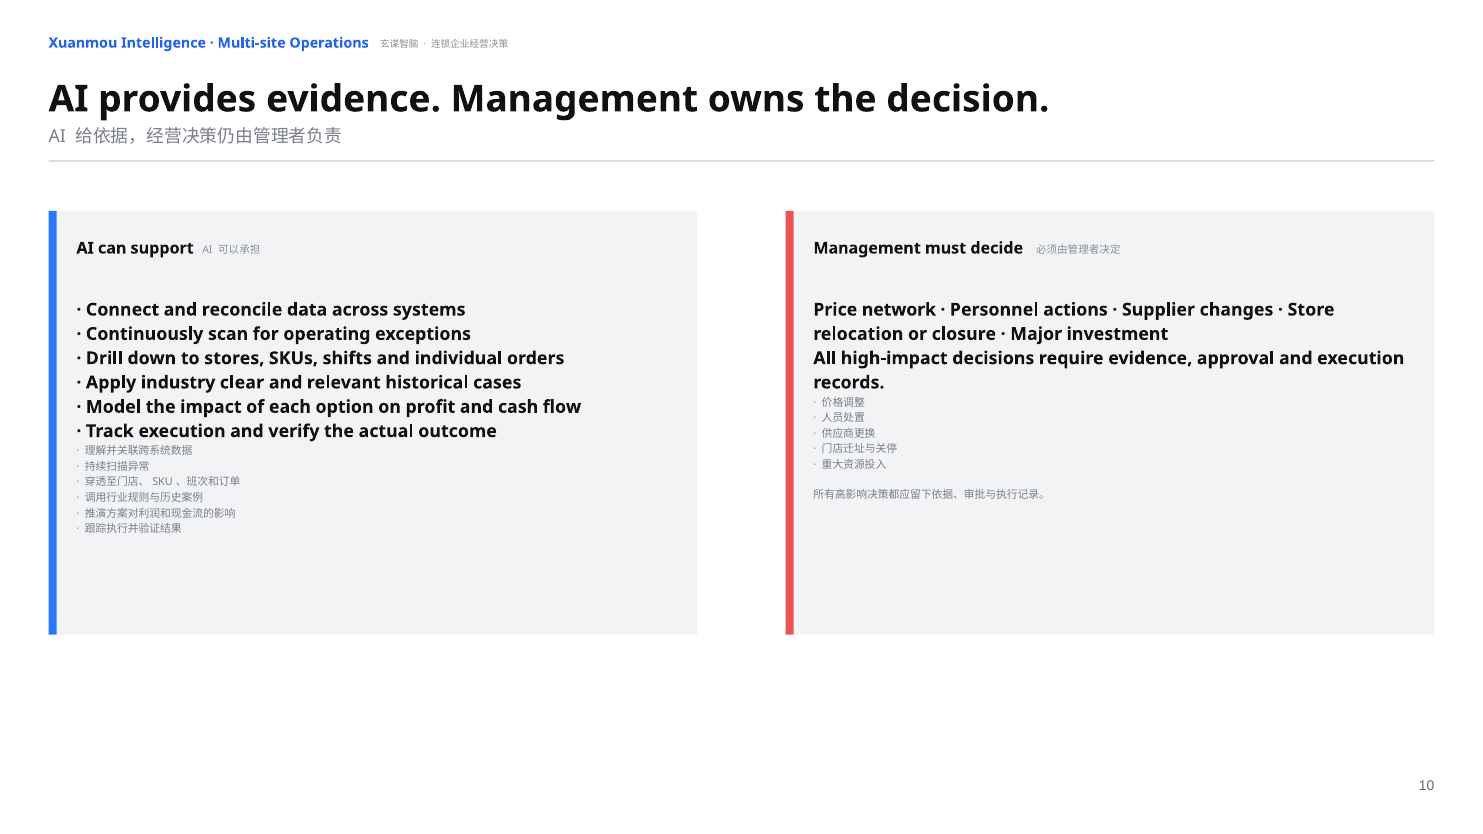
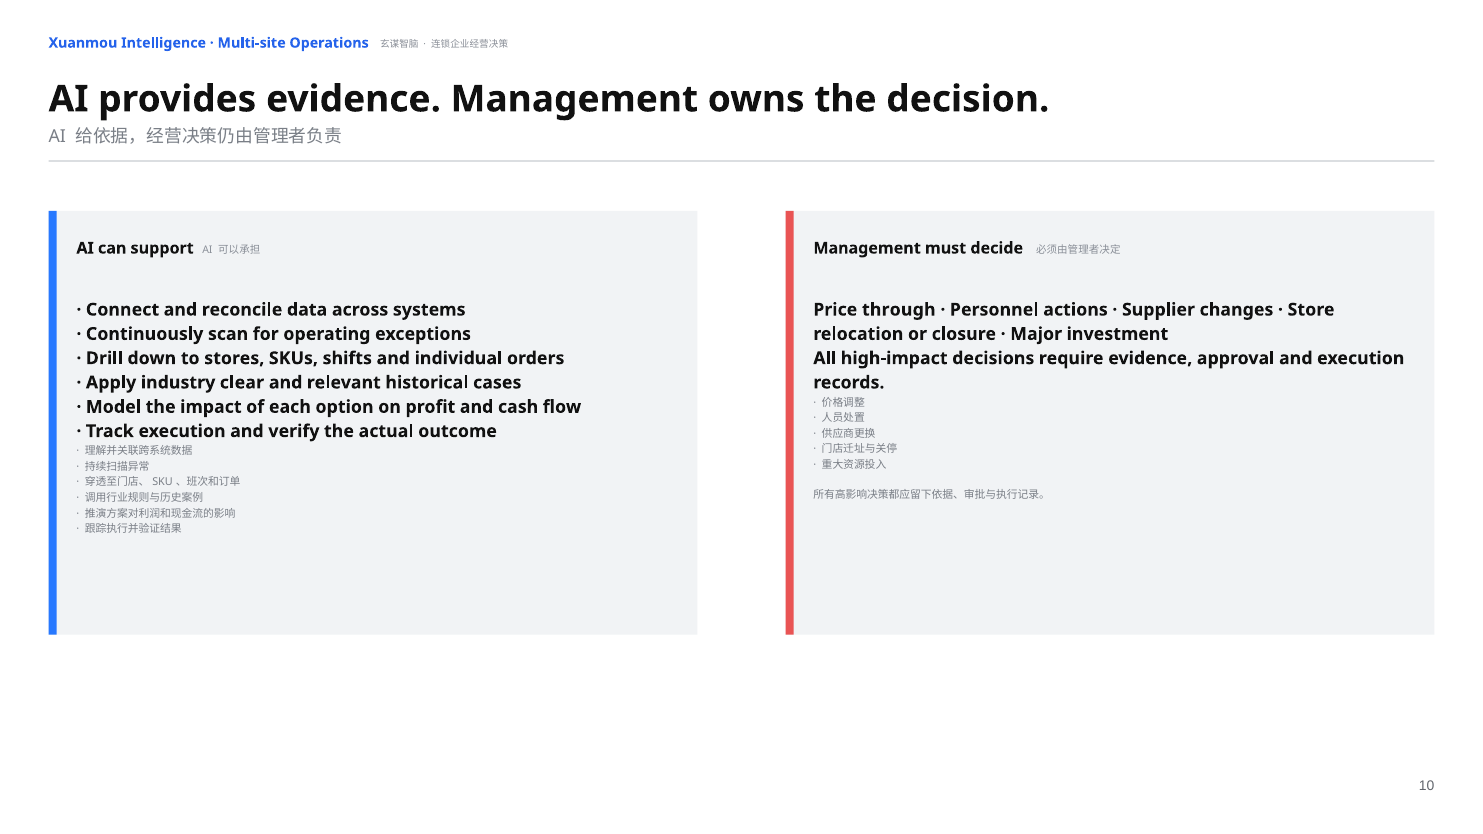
network: network -> through
